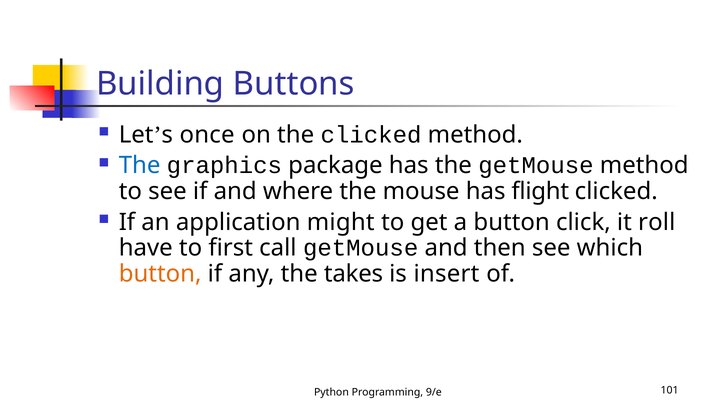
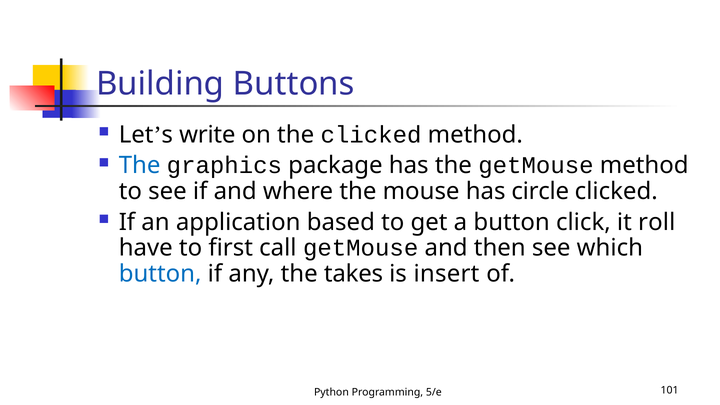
once: once -> write
flight: flight -> circle
might: might -> based
button at (160, 274) colour: orange -> blue
9/e: 9/e -> 5/e
